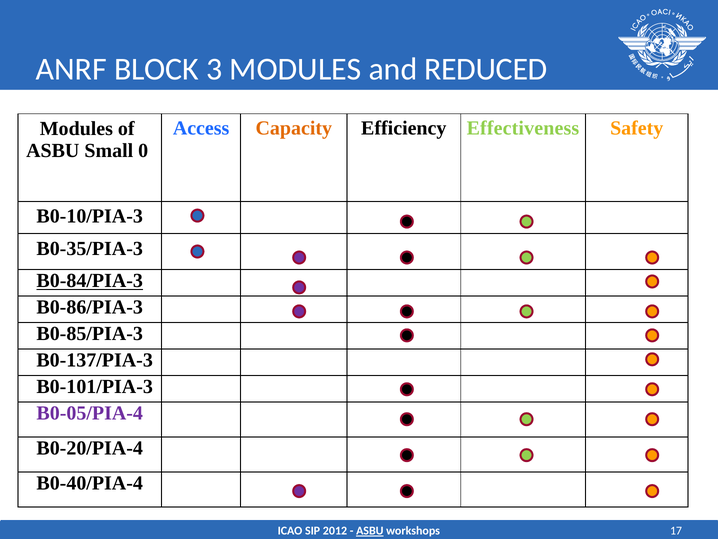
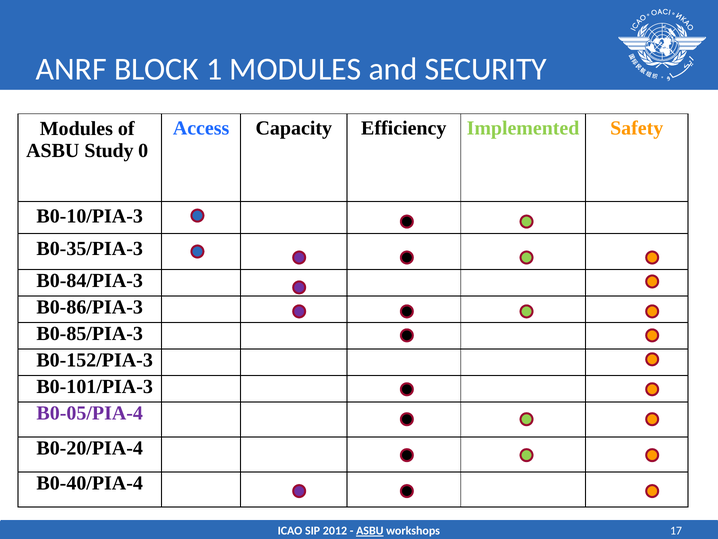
3: 3 -> 1
REDUCED: REDUCED -> SECURITY
Capacity colour: orange -> black
Effectiveness: Effectiveness -> Implemented
Small: Small -> Study
B0-84/PIA-3 underline: present -> none
B0-137/PIA-3: B0-137/PIA-3 -> B0-152/PIA-3
